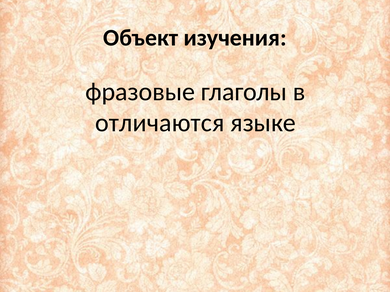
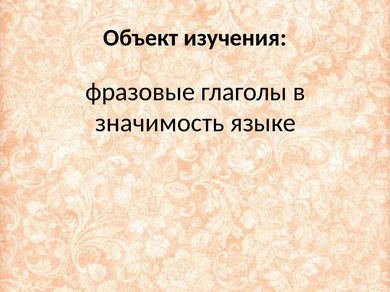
отличаются: отличаются -> значимость
